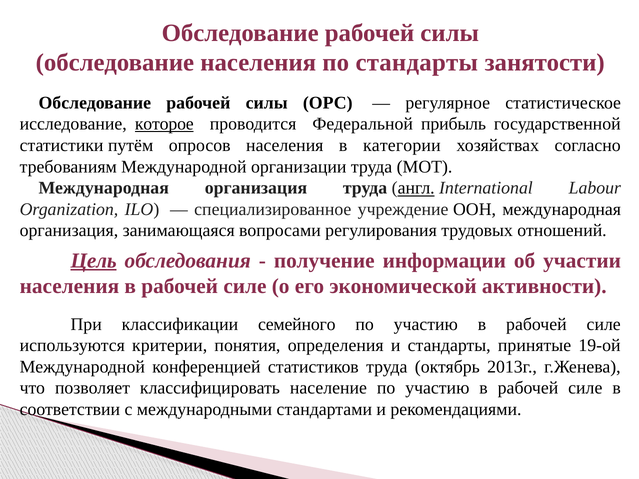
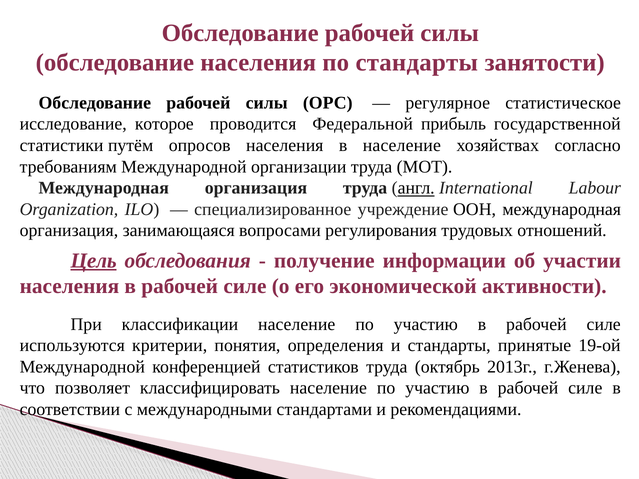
которое underline: present -> none
в категории: категории -> население
классификации семейного: семейного -> население
